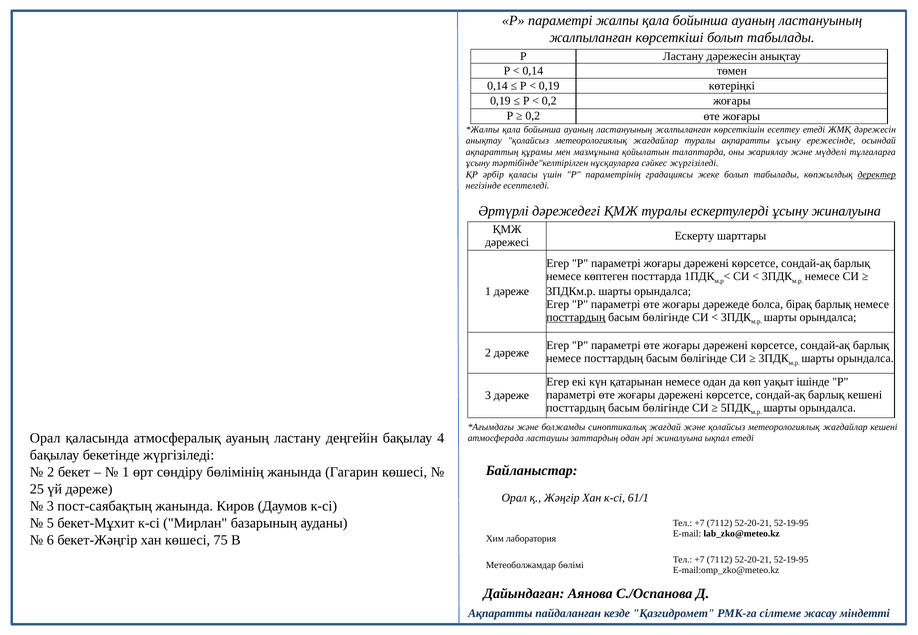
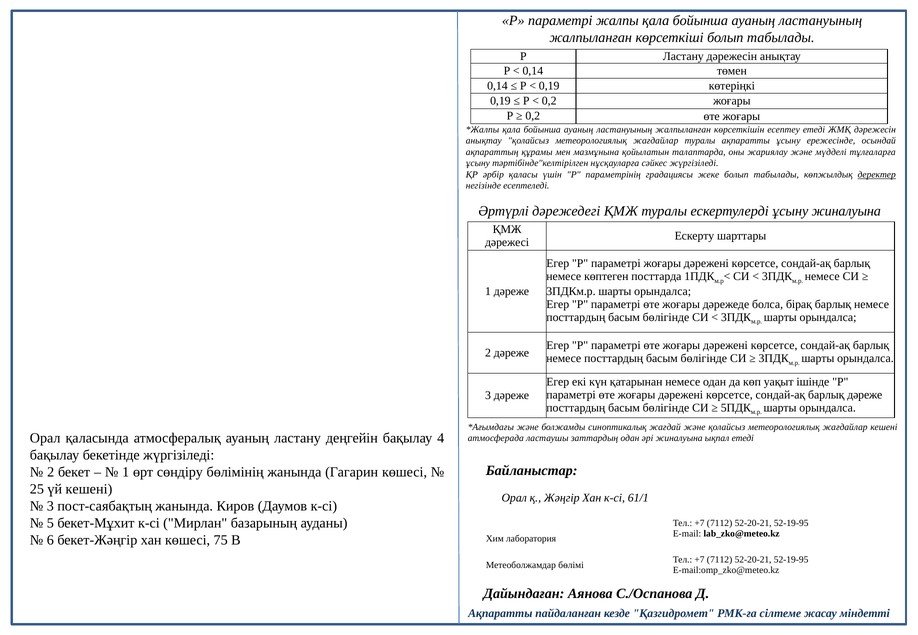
посттардың at (576, 317) underline: present -> none
барлық кешені: кешені -> дәреже
үй дәреже: дәреже -> кешені
